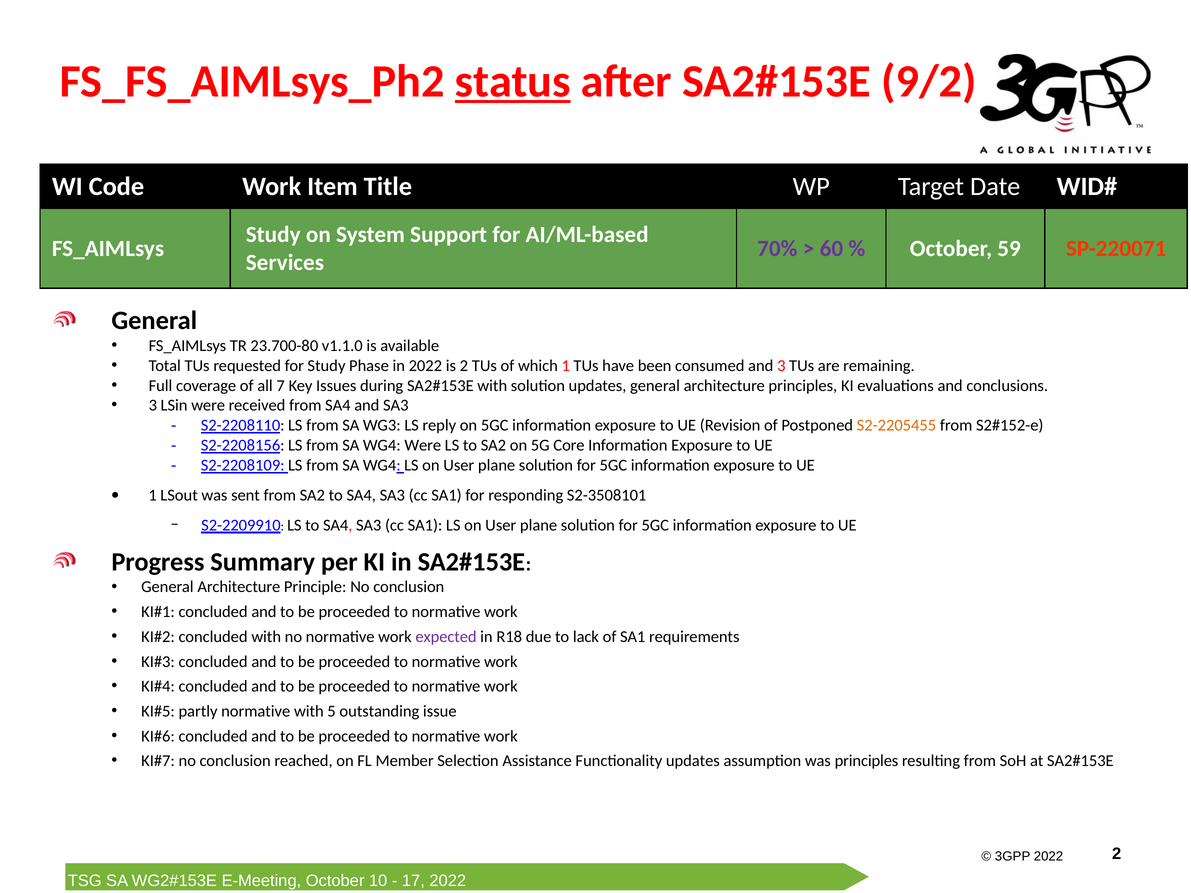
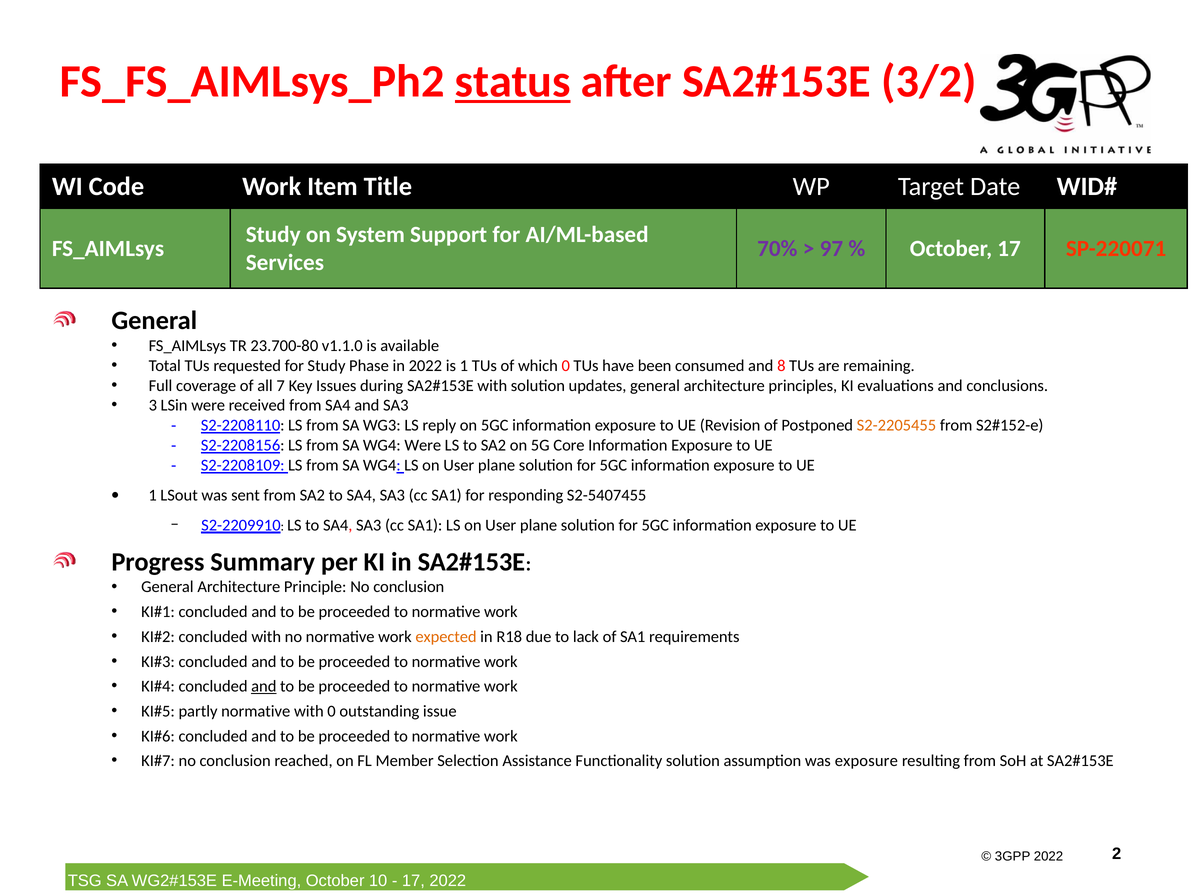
9/2: 9/2 -> 3/2
60: 60 -> 97
October 59: 59 -> 17
is 2: 2 -> 1
which 1: 1 -> 0
and 3: 3 -> 8
S2-3508101: S2-3508101 -> S2-5407455
expected colour: purple -> orange
and at (264, 687) underline: none -> present
with 5: 5 -> 0
Functionality updates: updates -> solution
was principles: principles -> exposure
